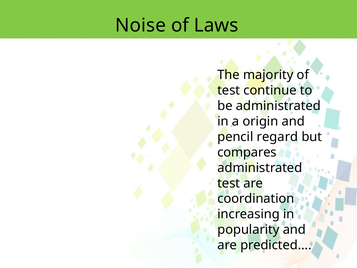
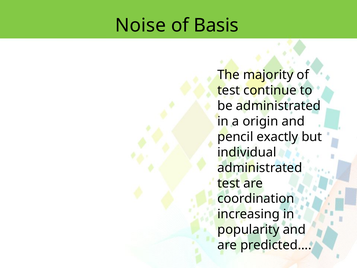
Laws: Laws -> Basis
regard: regard -> exactly
compares: compares -> individual
